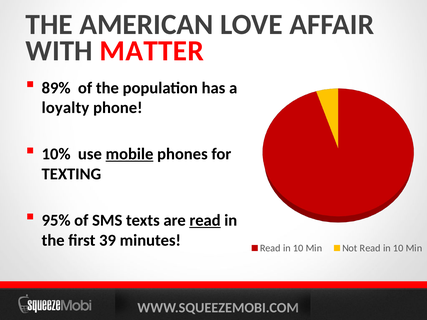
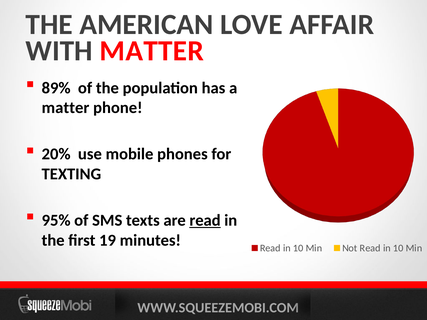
loyalty at (65, 108): loyalty -> matter
10%: 10% -> 20%
mobile underline: present -> none
39: 39 -> 19
